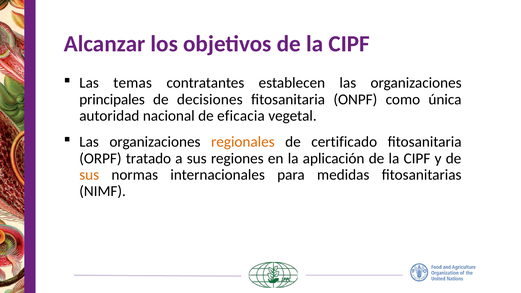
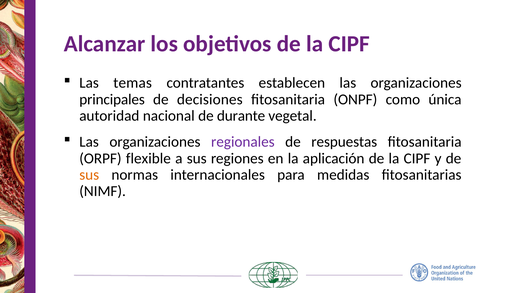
eficacia: eficacia -> durante
regionales colour: orange -> purple
certificado: certificado -> respuestas
tratado: tratado -> flexible
